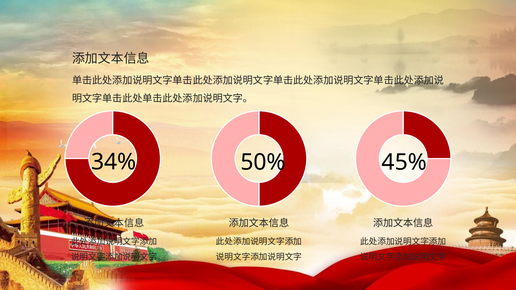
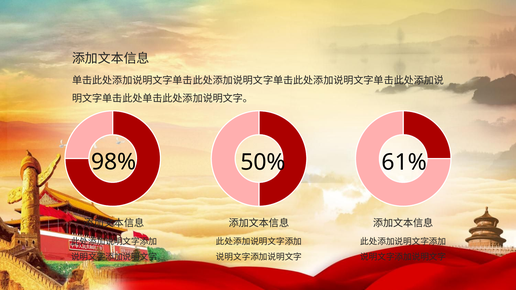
34%: 34% -> 98%
45%: 45% -> 61%
